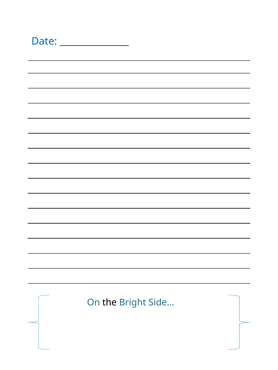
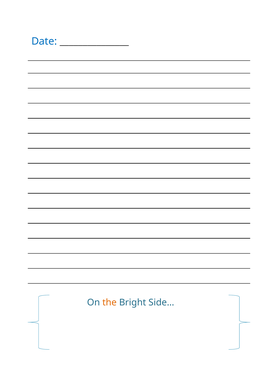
the colour: black -> orange
